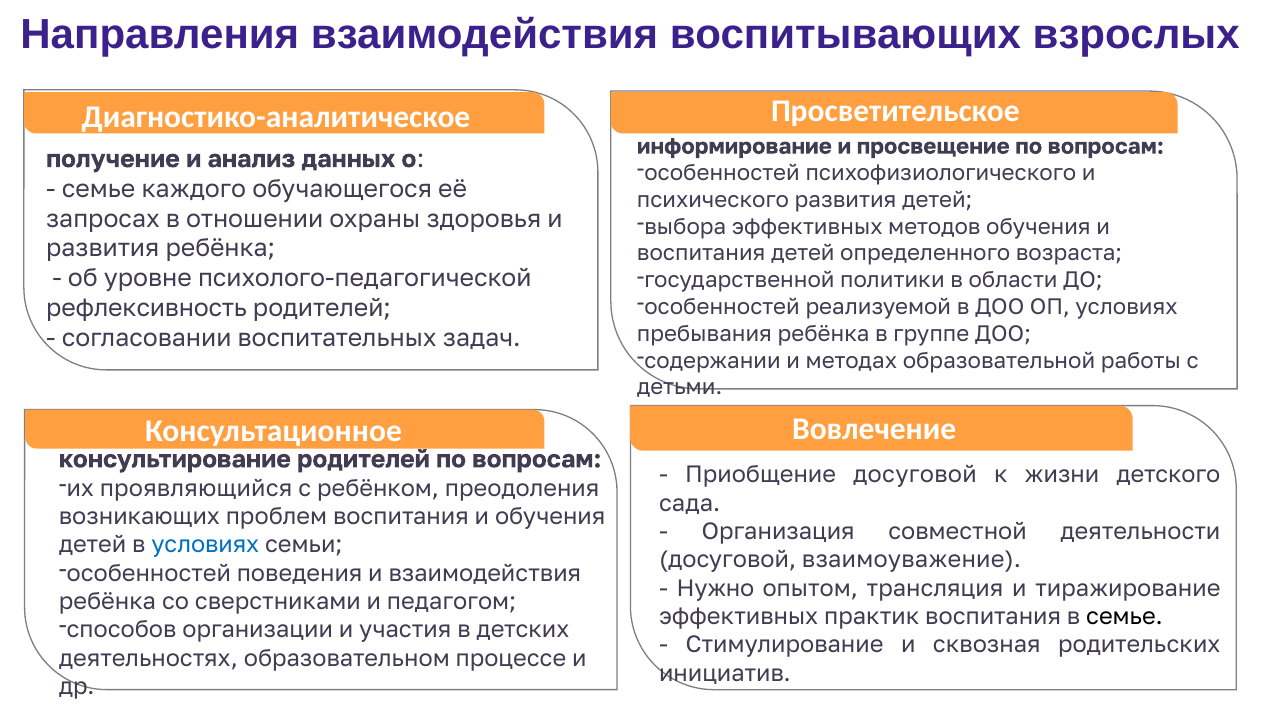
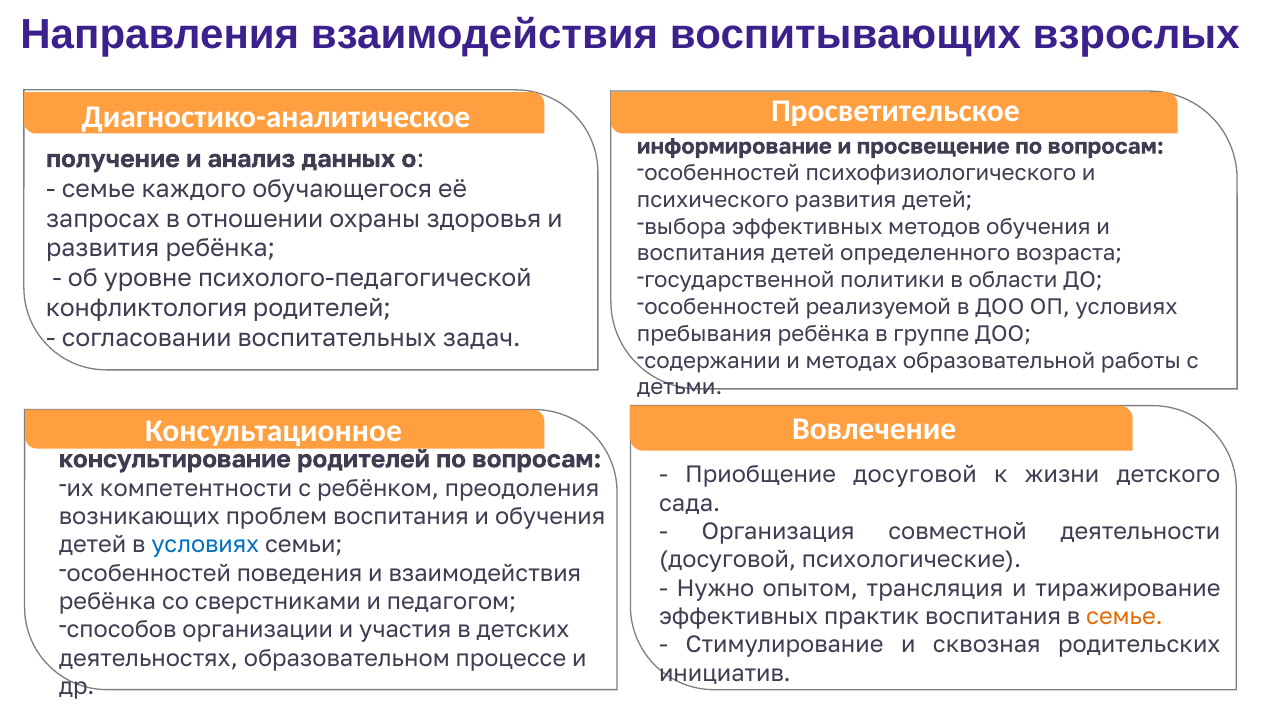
рефлексивность: рефлексивность -> конфликтология
проявляющийся: проявляющийся -> компетентности
взаимоуважение: взаимоуважение -> психологические
семье at (1125, 617) colour: black -> orange
